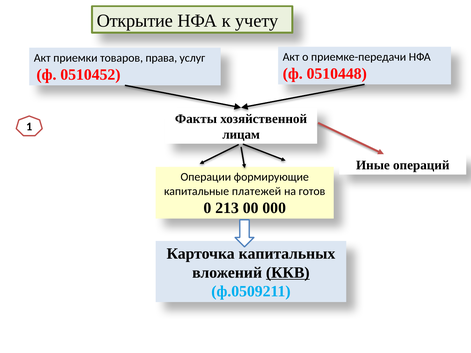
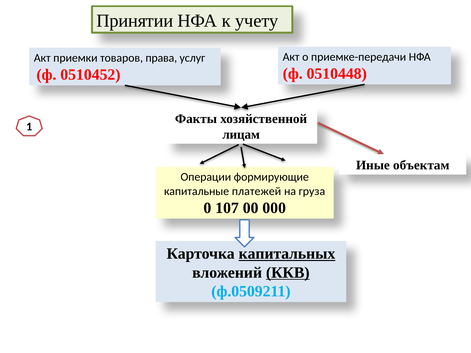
Открытие: Открытие -> Принятии
операций: операций -> объектам
готов: готов -> груза
213: 213 -> 107
капитальных underline: none -> present
